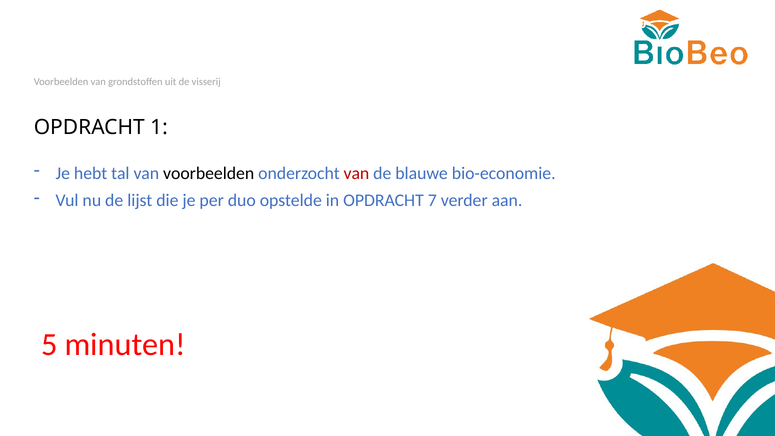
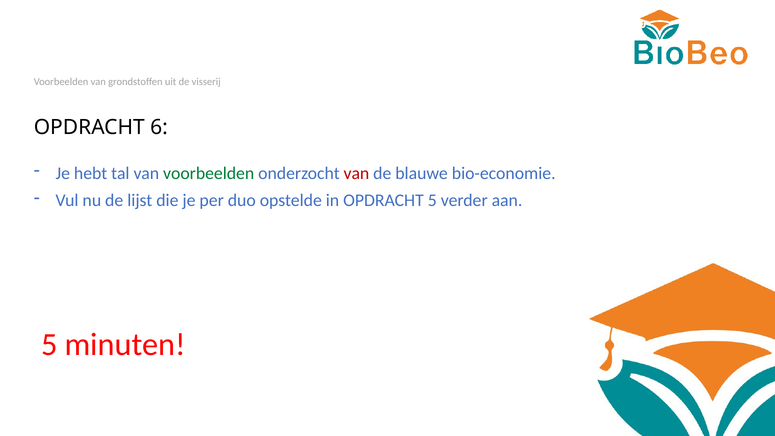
1: 1 -> 6
voorbeelden at (209, 173) colour: black -> green
OPDRACHT 7: 7 -> 5
